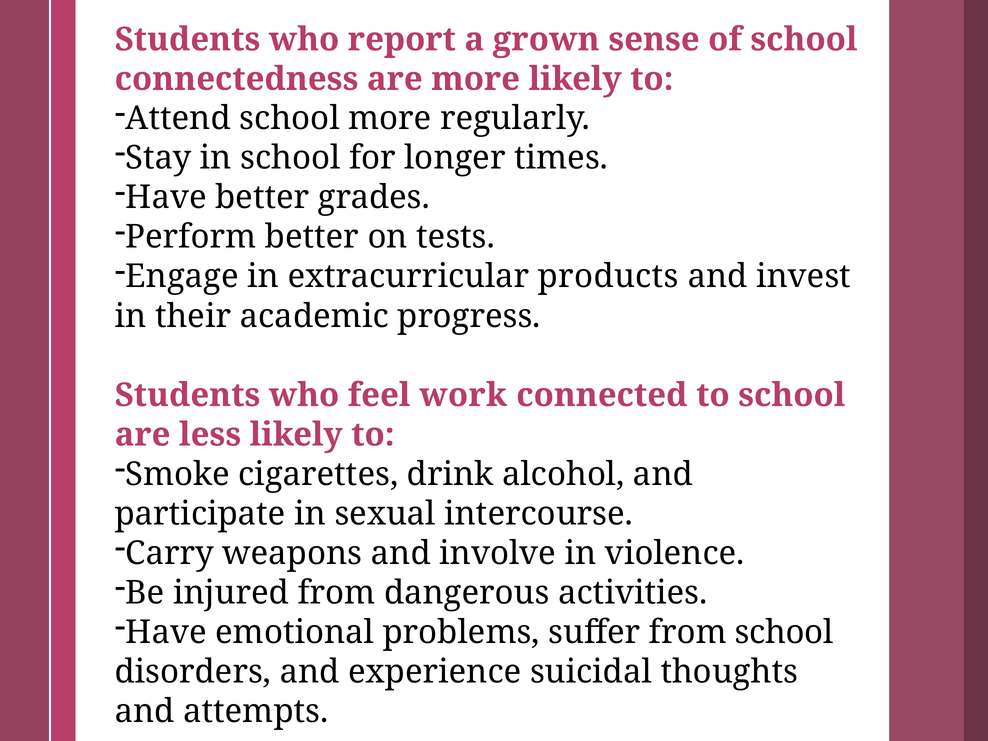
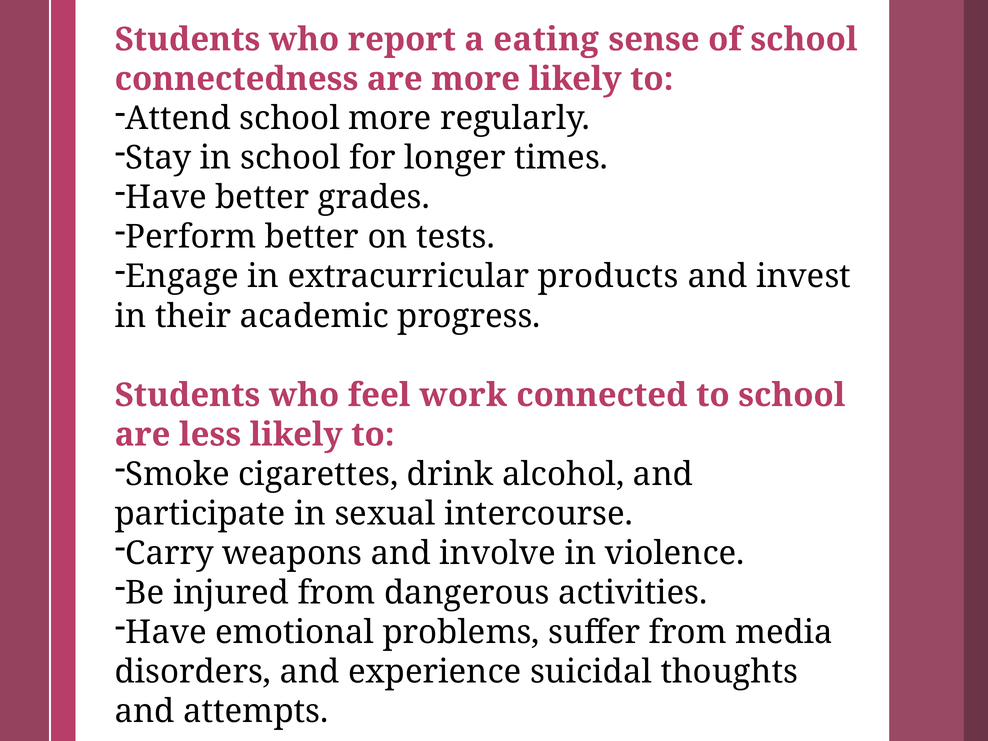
grown: grown -> eating
from school: school -> media
